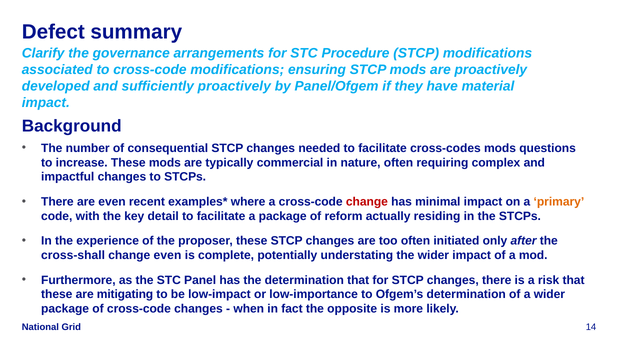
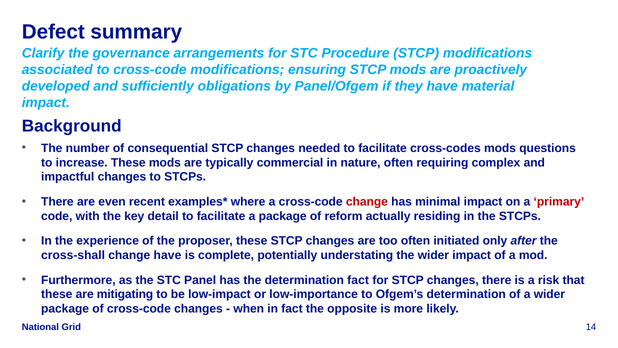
sufficiently proactively: proactively -> obligations
primary colour: orange -> red
change even: even -> have
determination that: that -> fact
